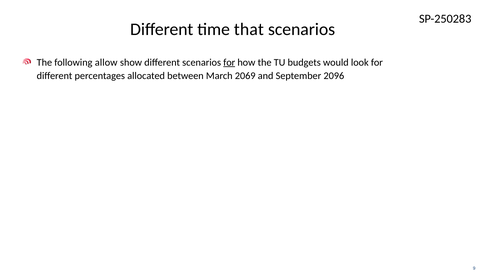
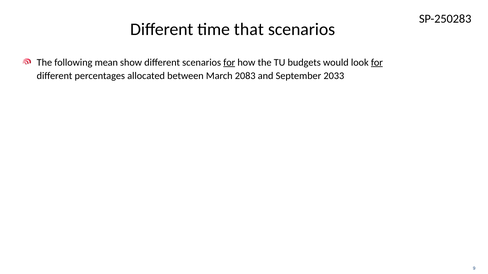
allow: allow -> mean
for at (377, 62) underline: none -> present
2069: 2069 -> 2083
2096: 2096 -> 2033
